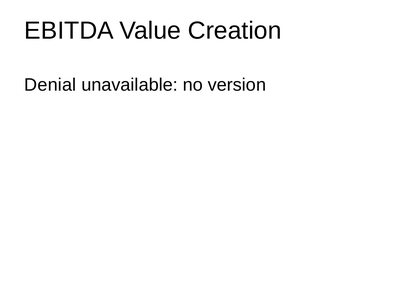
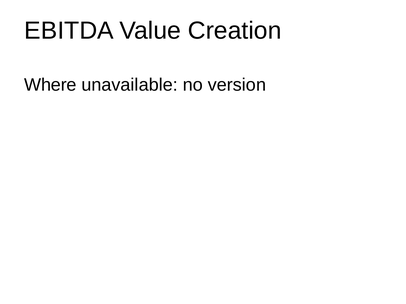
Denial: Denial -> Where
